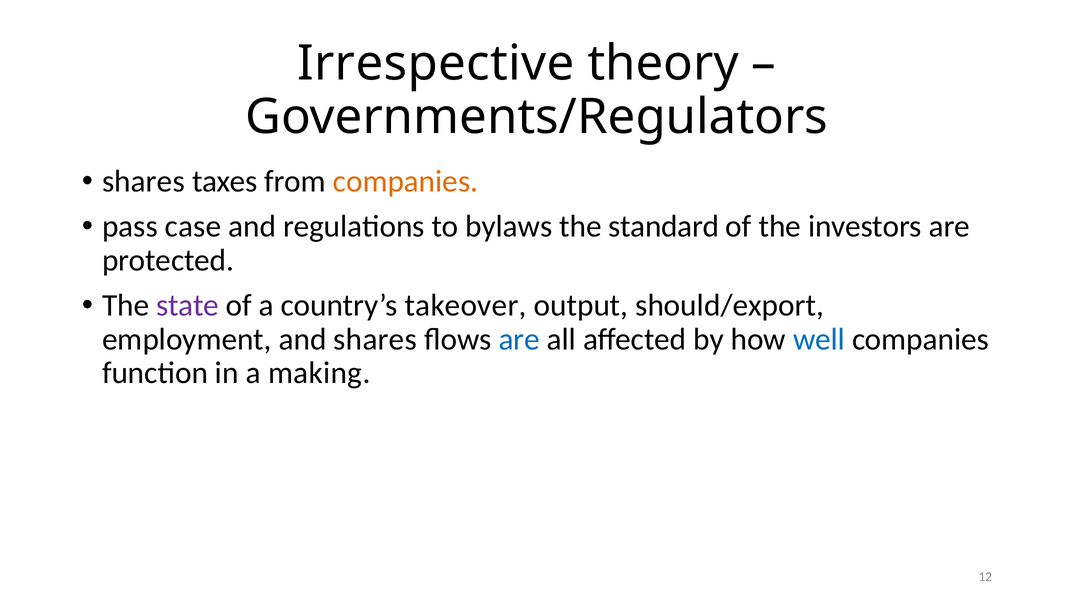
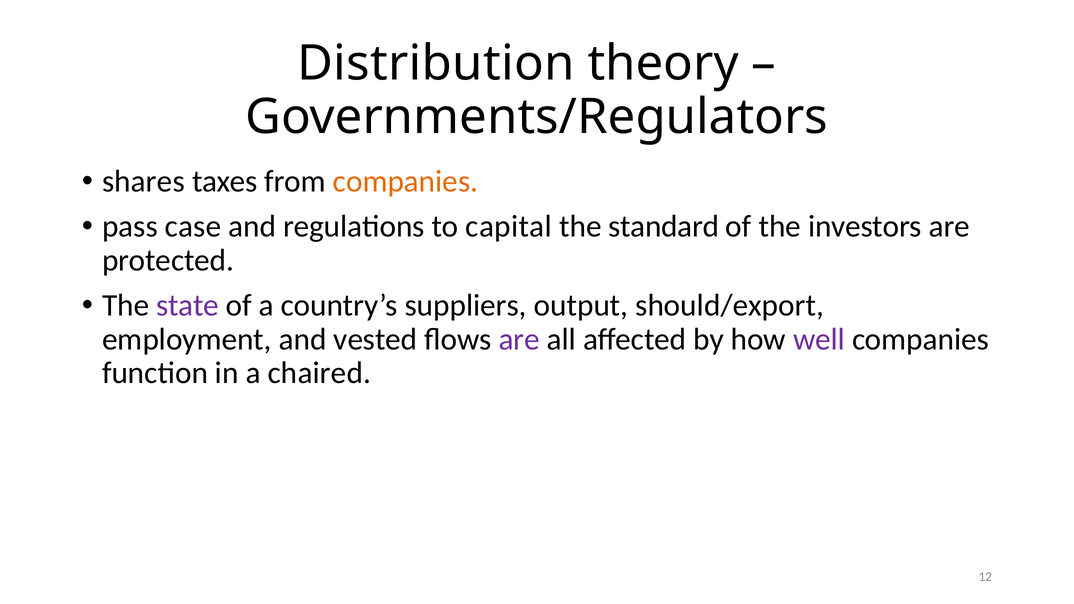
Irrespective: Irrespective -> Distribution
bylaws: bylaws -> capital
takeover: takeover -> suppliers
and shares: shares -> vested
are at (519, 339) colour: blue -> purple
well colour: blue -> purple
making: making -> chaired
